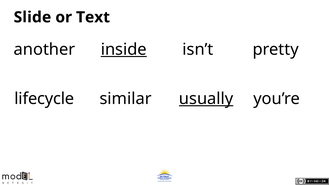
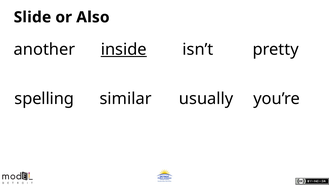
Text: Text -> Also
lifecycle: lifecycle -> spelling
usually underline: present -> none
